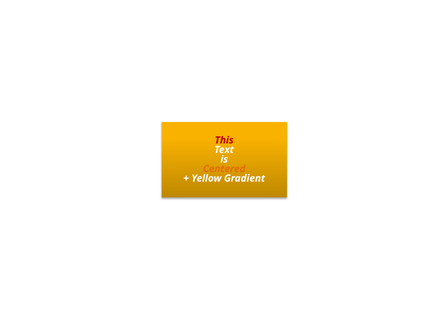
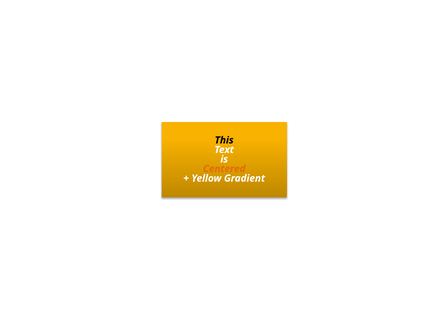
This colour: red -> black
